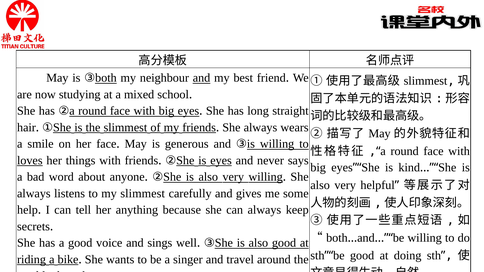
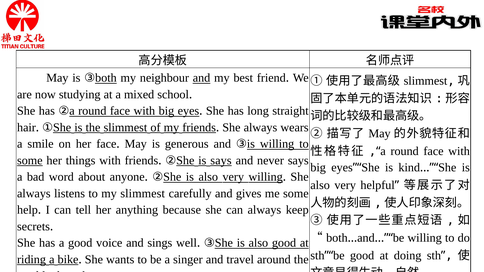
loves at (30, 161): loves -> some
is eyes: eyes -> says
